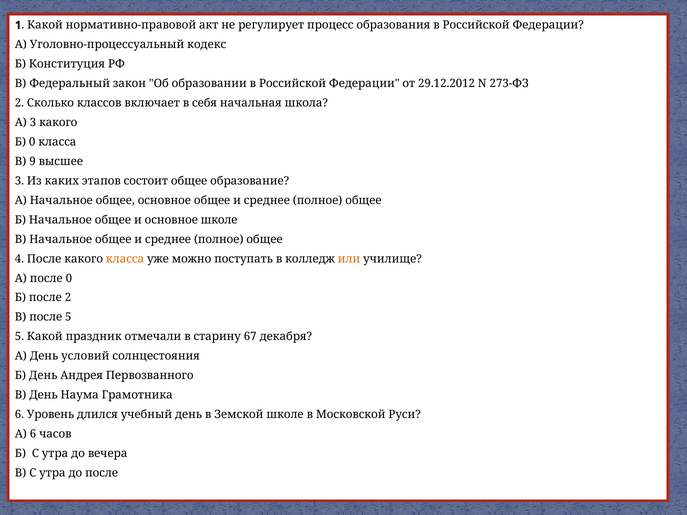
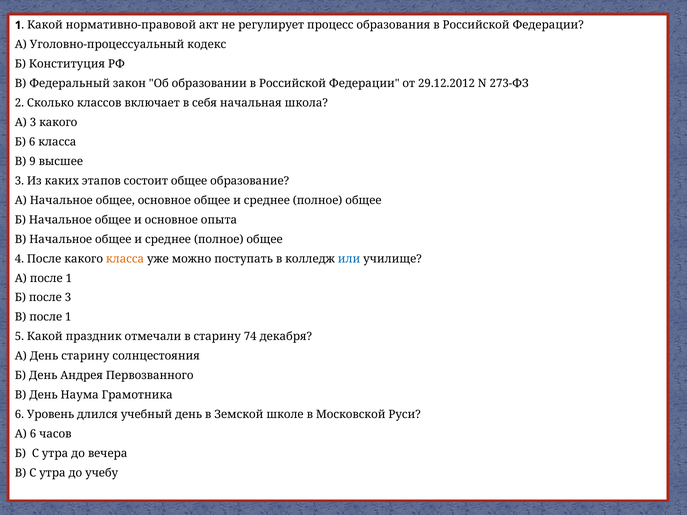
Б 0: 0 -> 6
основное школе: школе -> опыта
или colour: orange -> blue
А после 0: 0 -> 1
после 2: 2 -> 3
В после 5: 5 -> 1
67: 67 -> 74
День условий: условий -> старину
до после: после -> учебу
